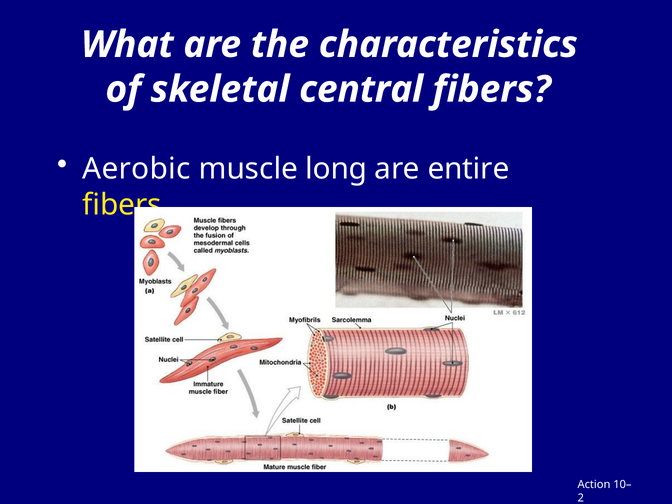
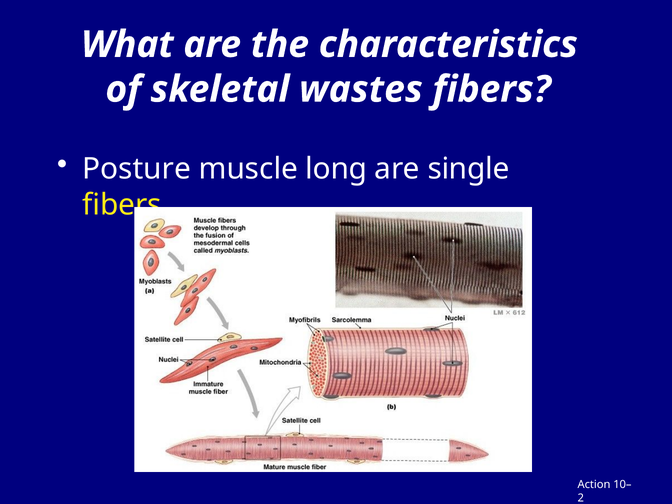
central: central -> wastes
Aerobic: Aerobic -> Posture
entire: entire -> single
